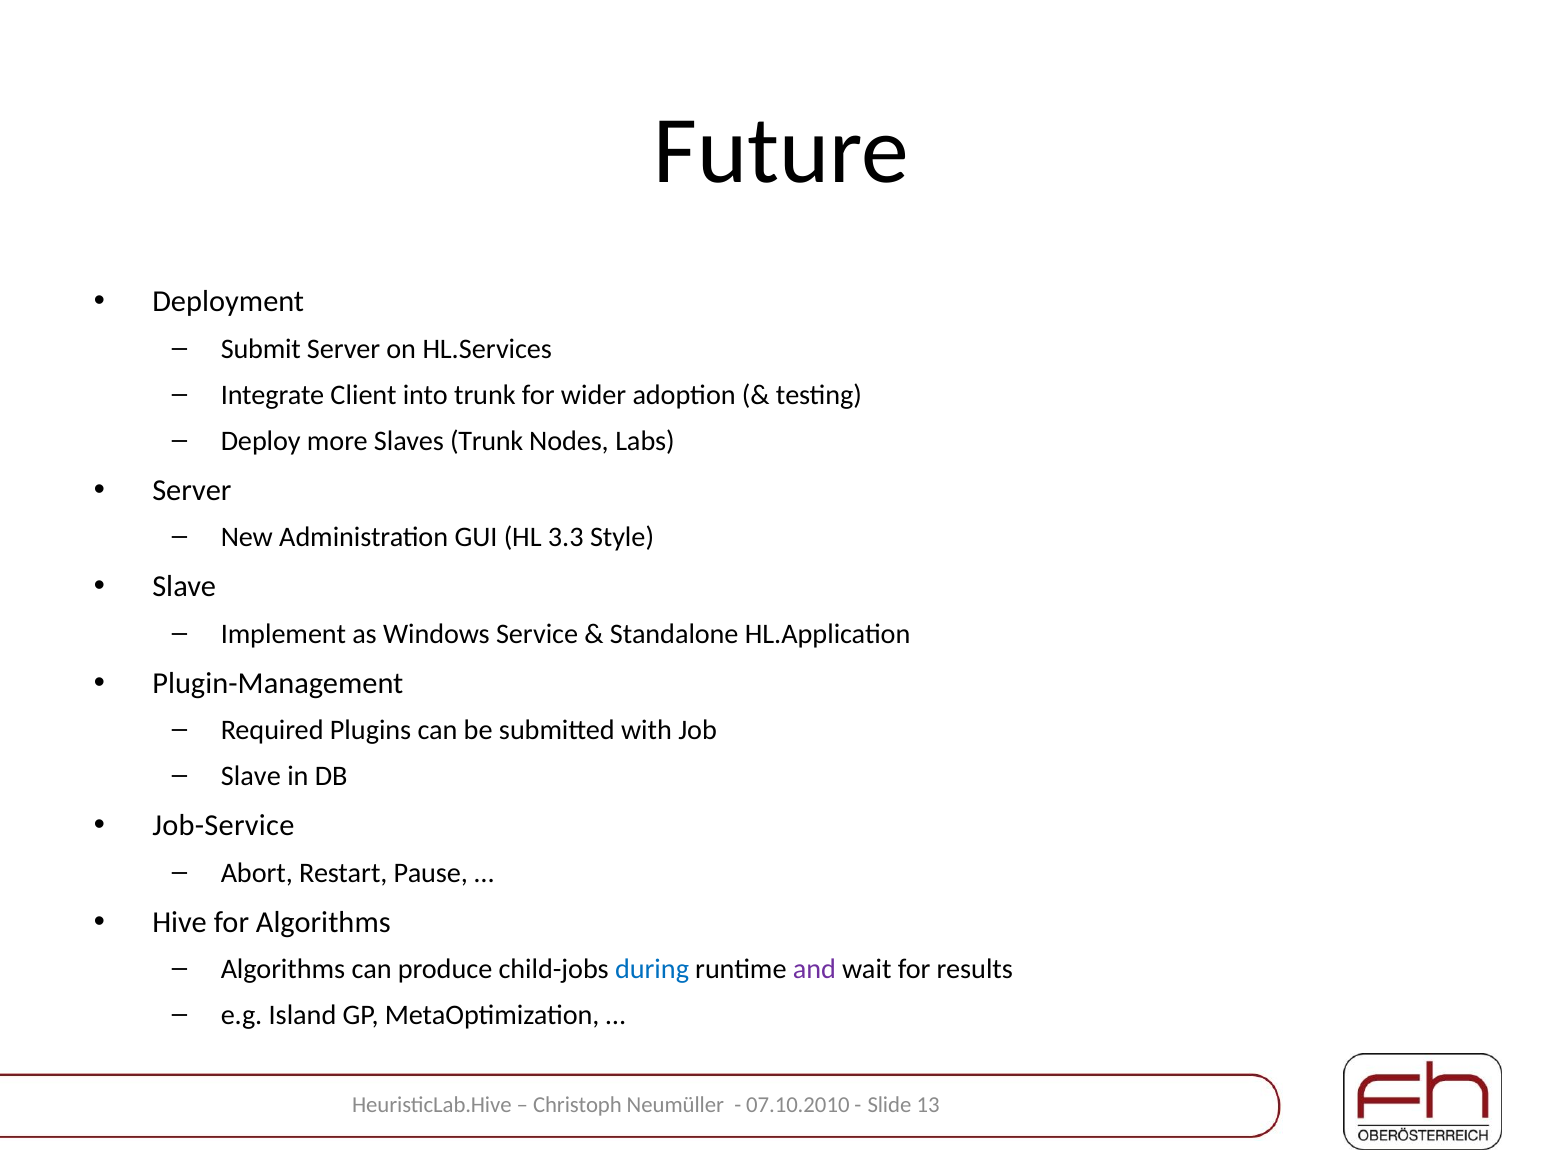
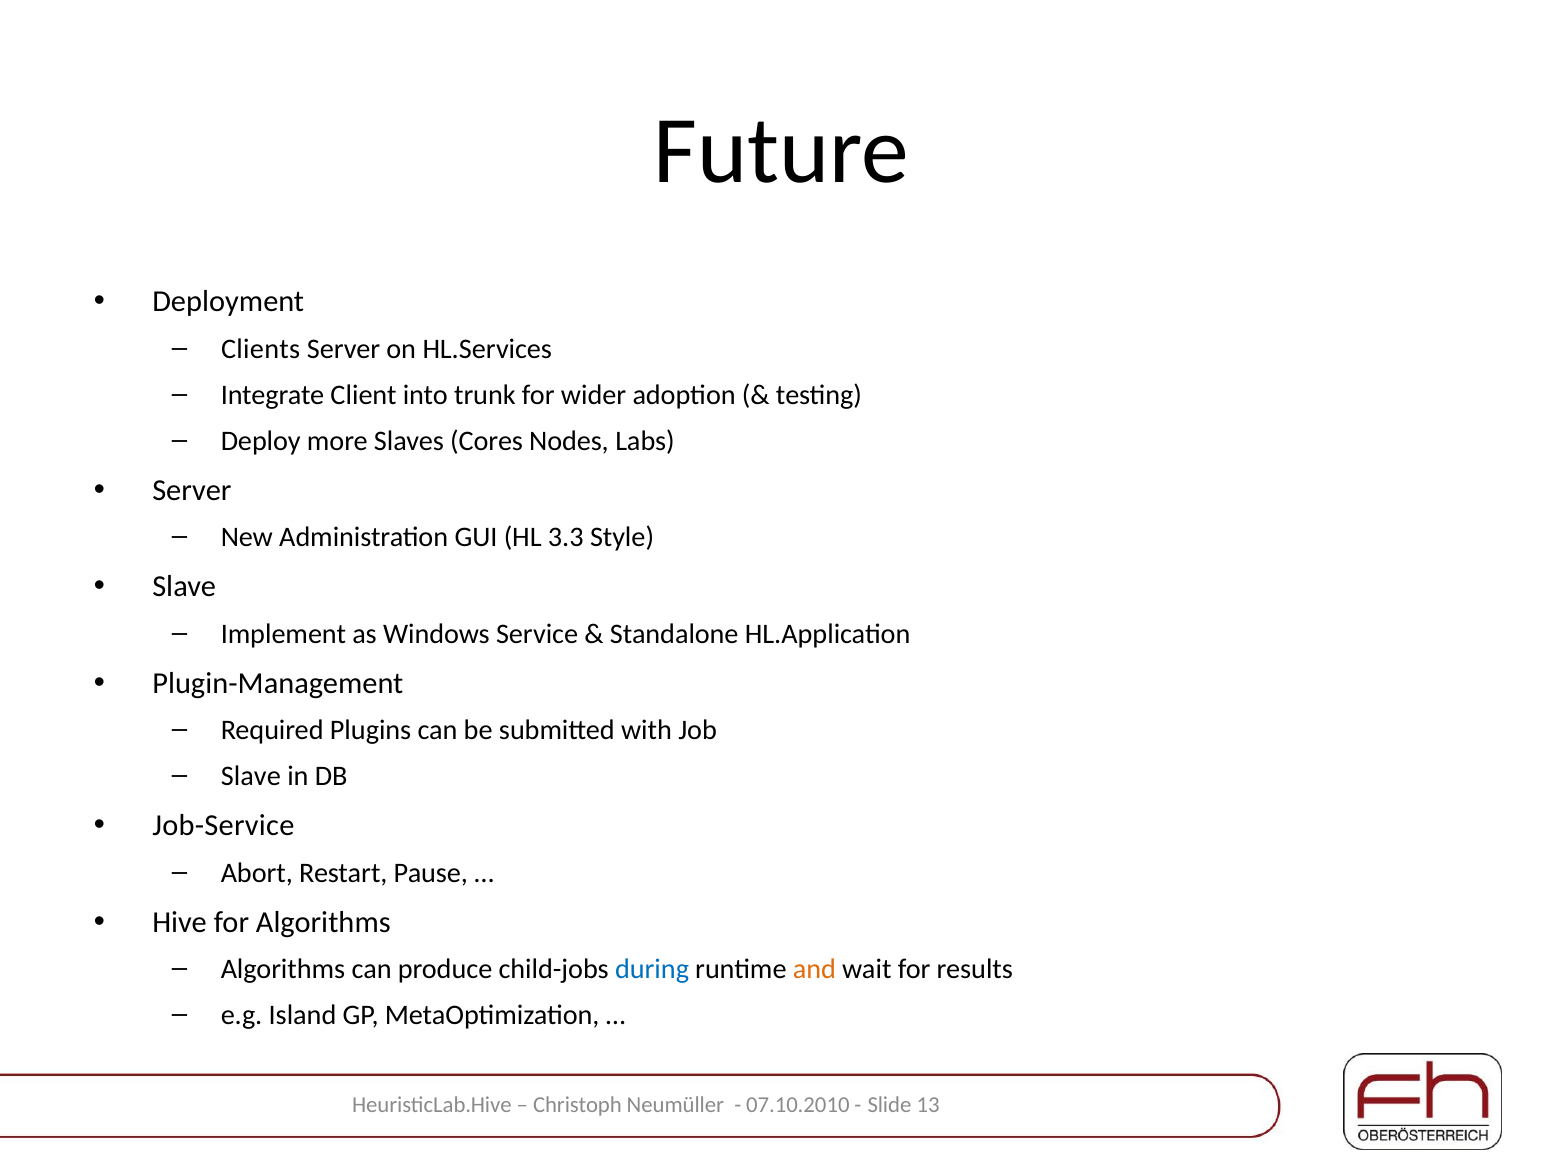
Submit: Submit -> Clients
Slaves Trunk: Trunk -> Cores
and colour: purple -> orange
